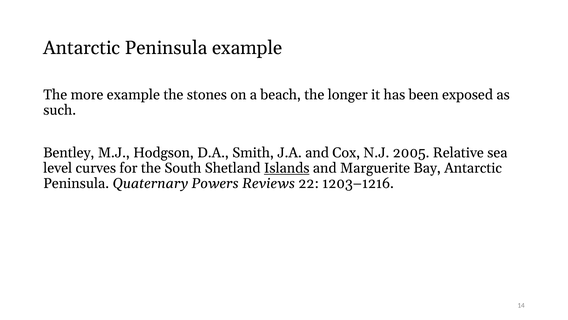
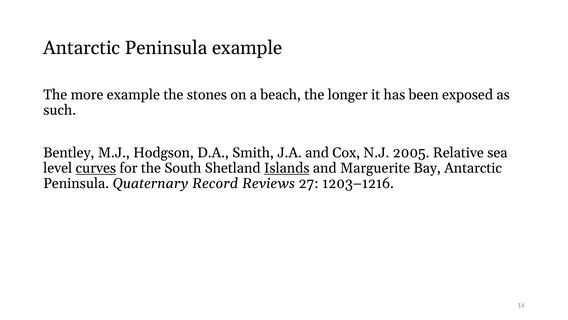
curves underline: none -> present
Powers: Powers -> Record
22: 22 -> 27
